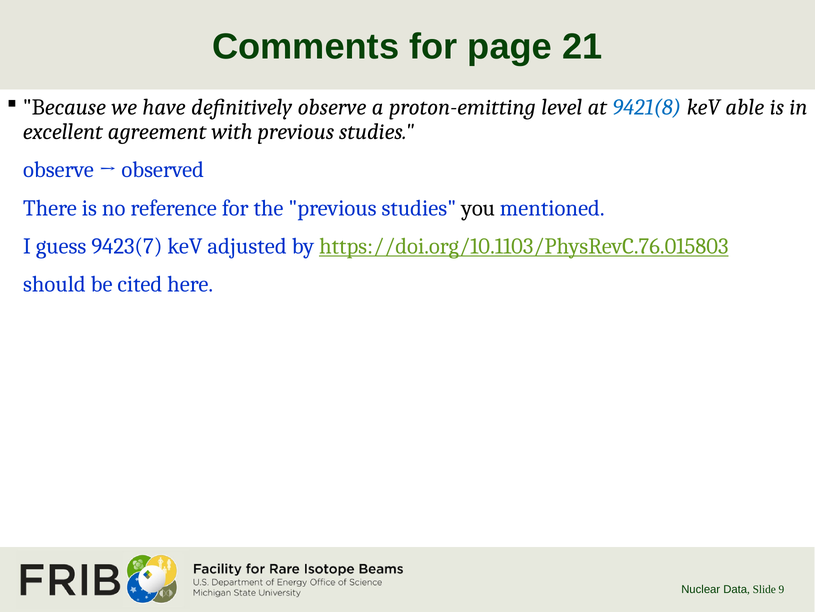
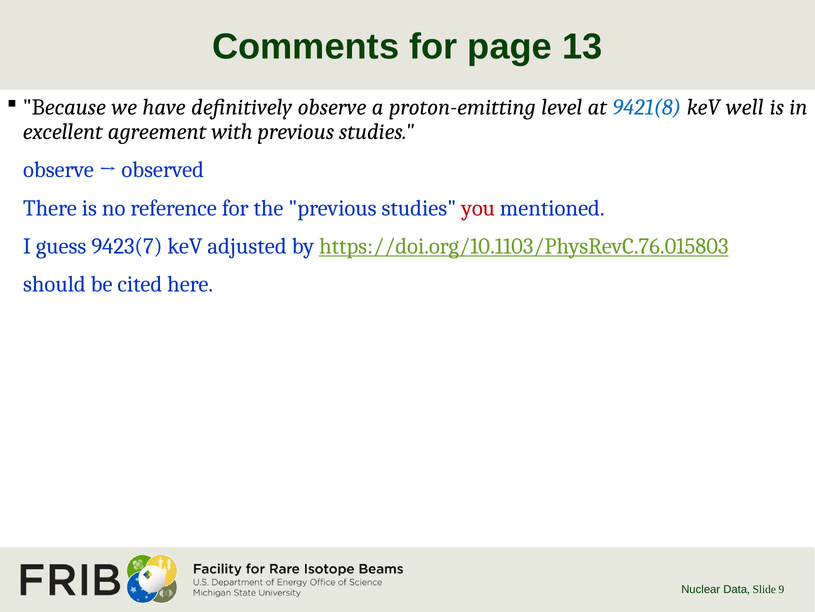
21: 21 -> 13
able: able -> well
you colour: black -> red
